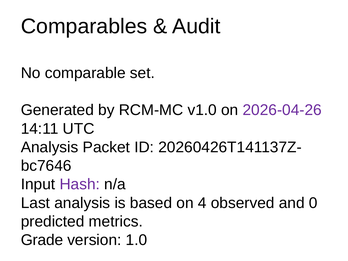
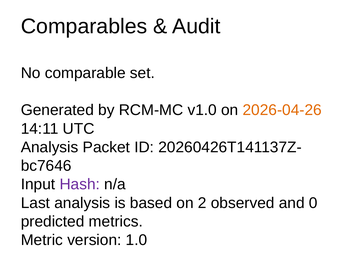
2026-04-26 colour: purple -> orange
4: 4 -> 2
Grade: Grade -> Metric
